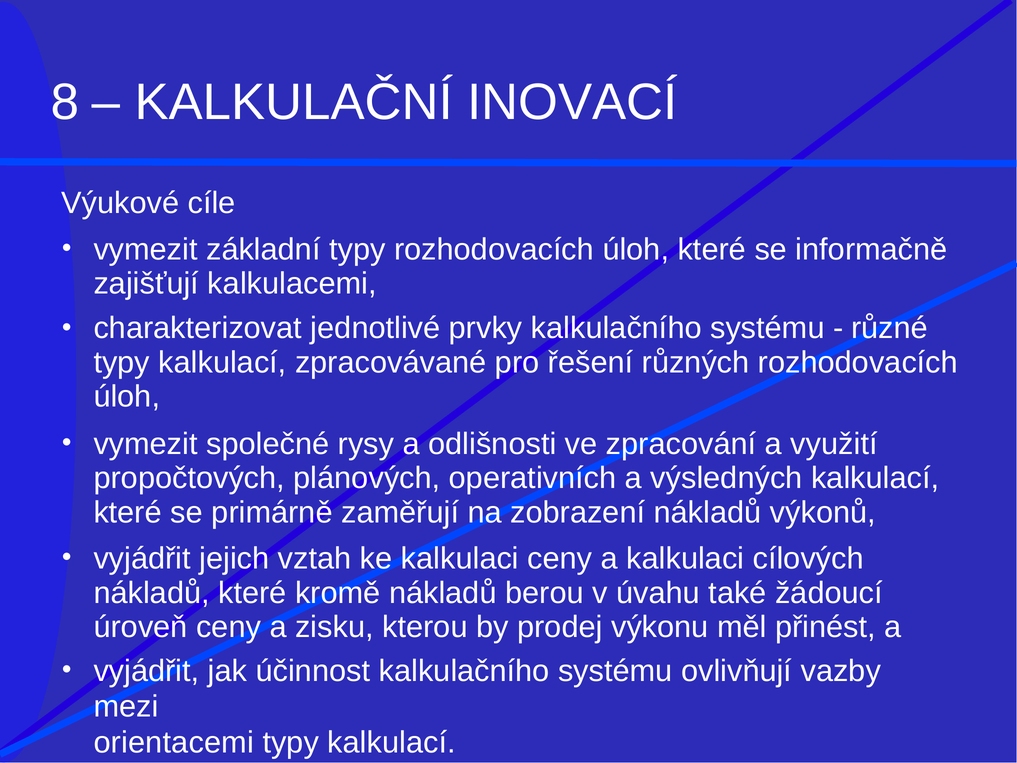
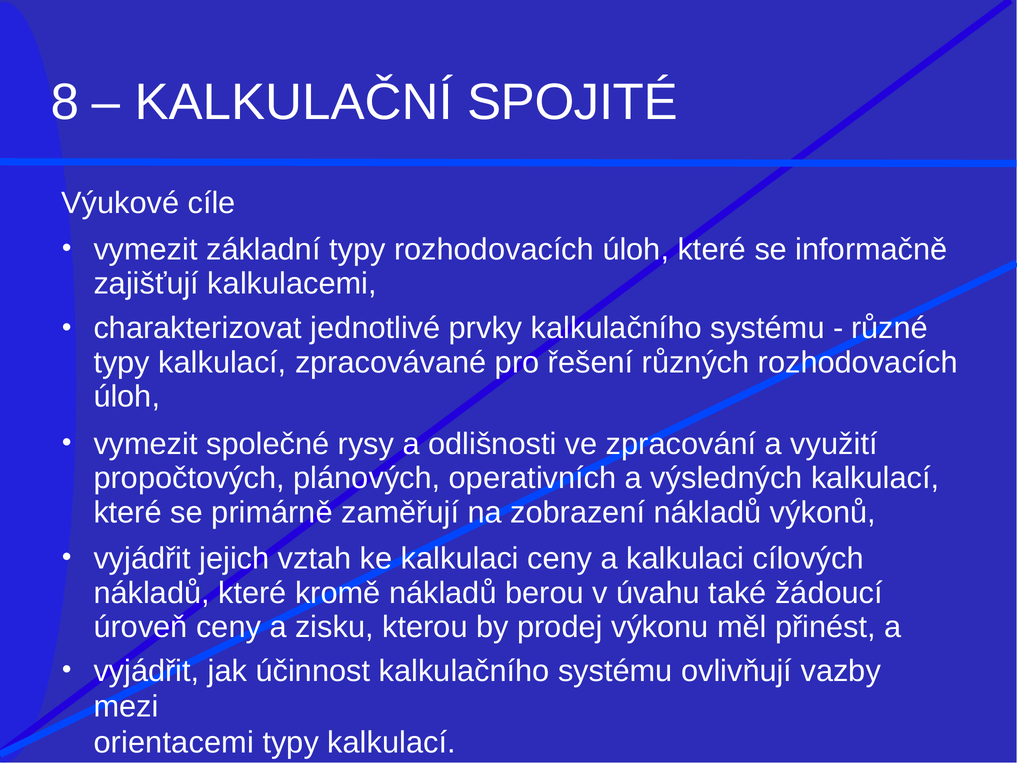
INOVACÍ: INOVACÍ -> SPOJITÉ
